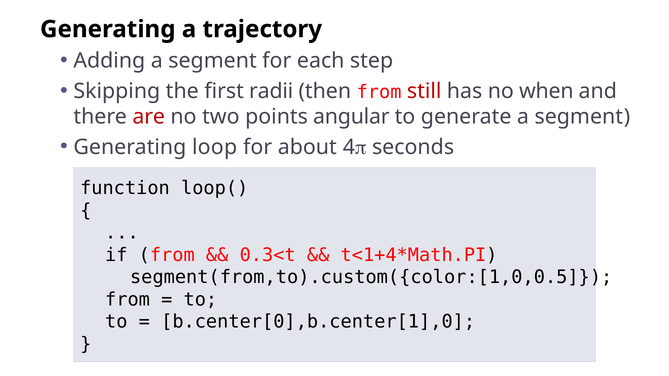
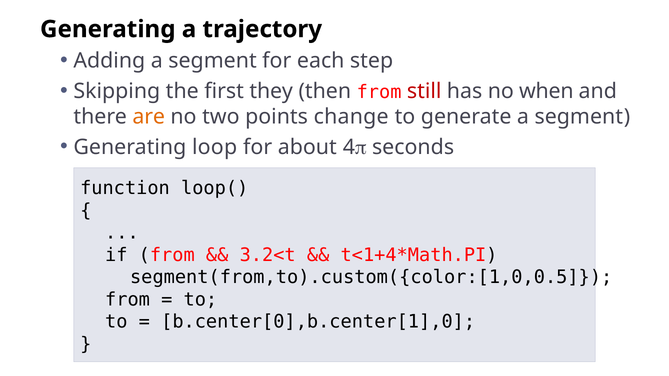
radii: radii -> they
are colour: red -> orange
angular: angular -> change
0.3<t: 0.3<t -> 3.2<t
